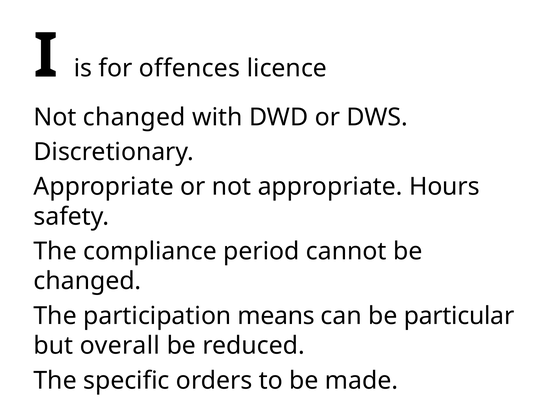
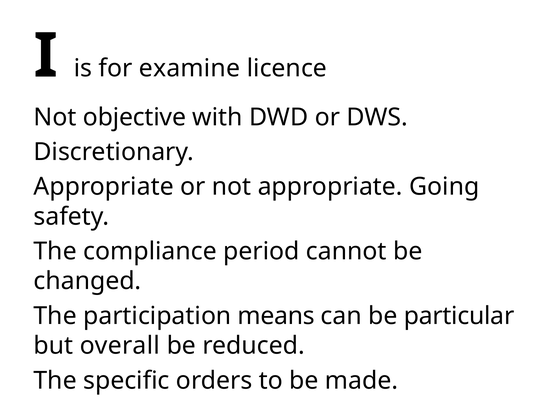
offences: offences -> examine
Not changed: changed -> objective
Hours: Hours -> Going
